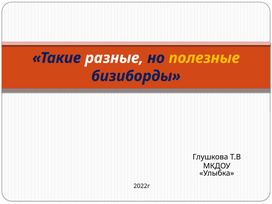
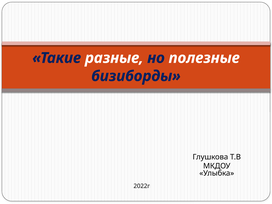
полезные colour: yellow -> white
